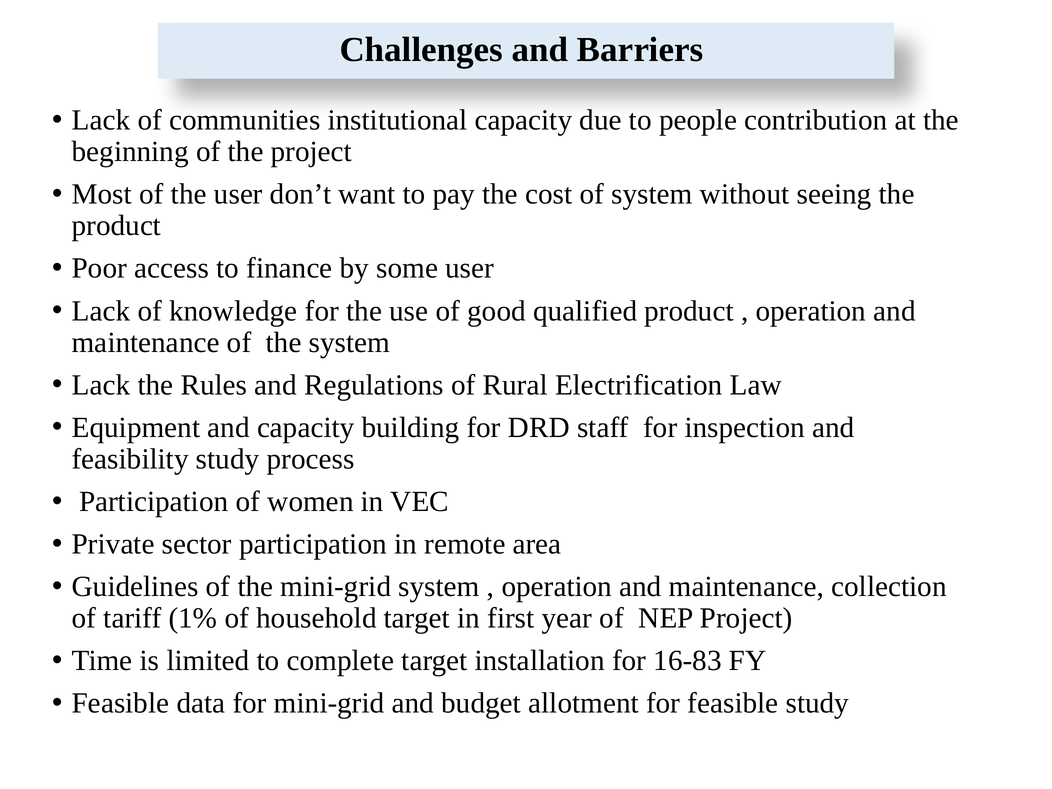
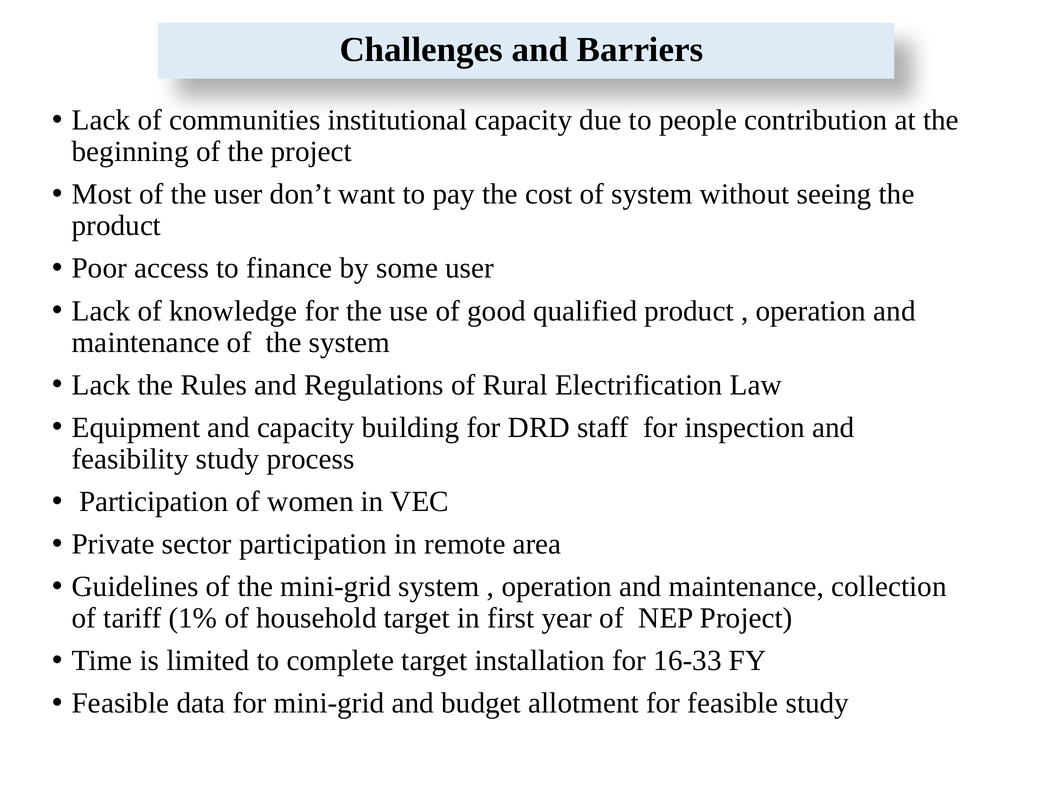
16-83: 16-83 -> 16-33
